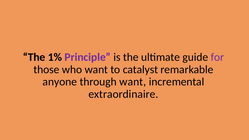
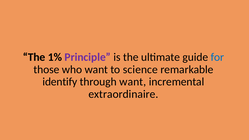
for colour: purple -> blue
catalyst: catalyst -> science
anyone: anyone -> identify
